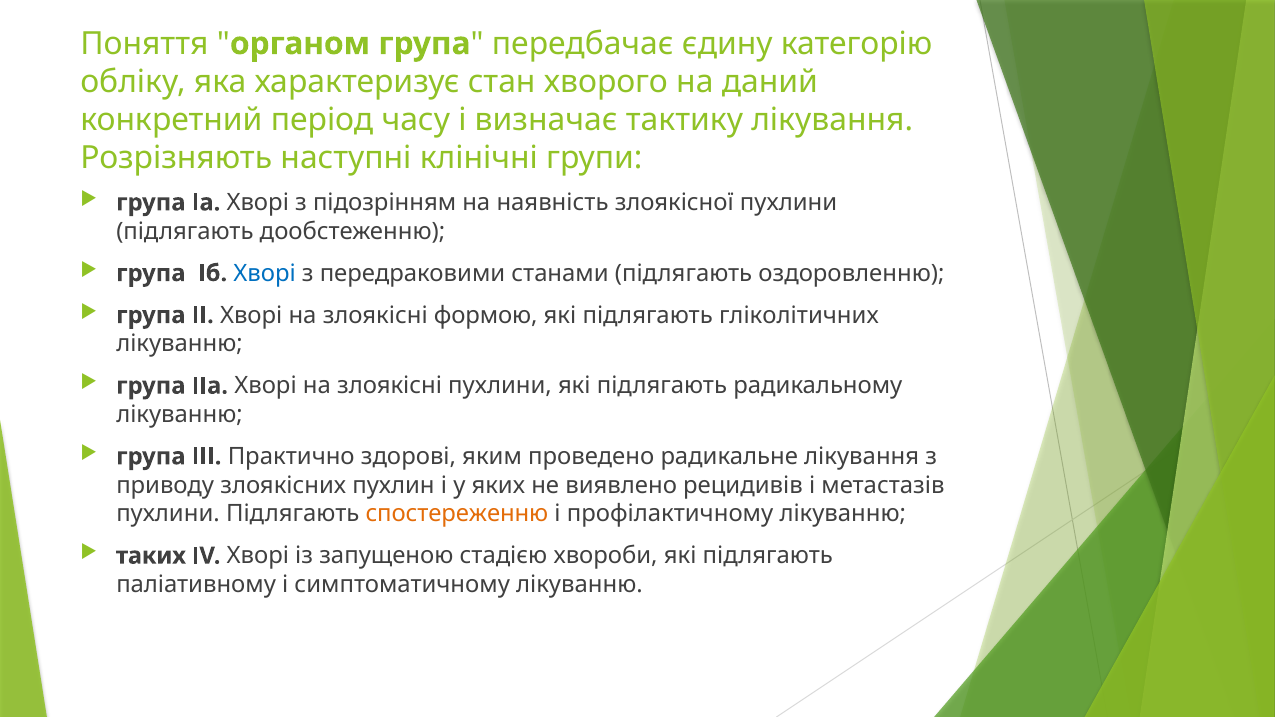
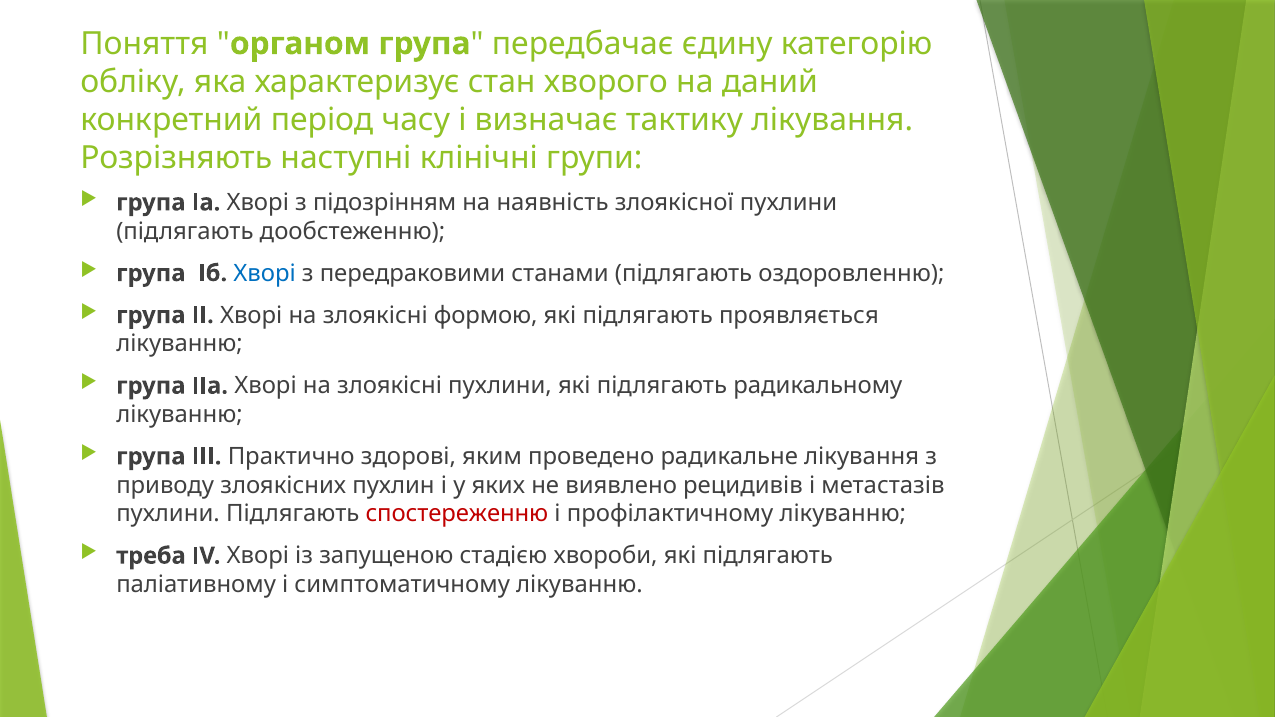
гліколітичних: гліколітичних -> проявляється
спостереженню colour: orange -> red
таких: таких -> треба
